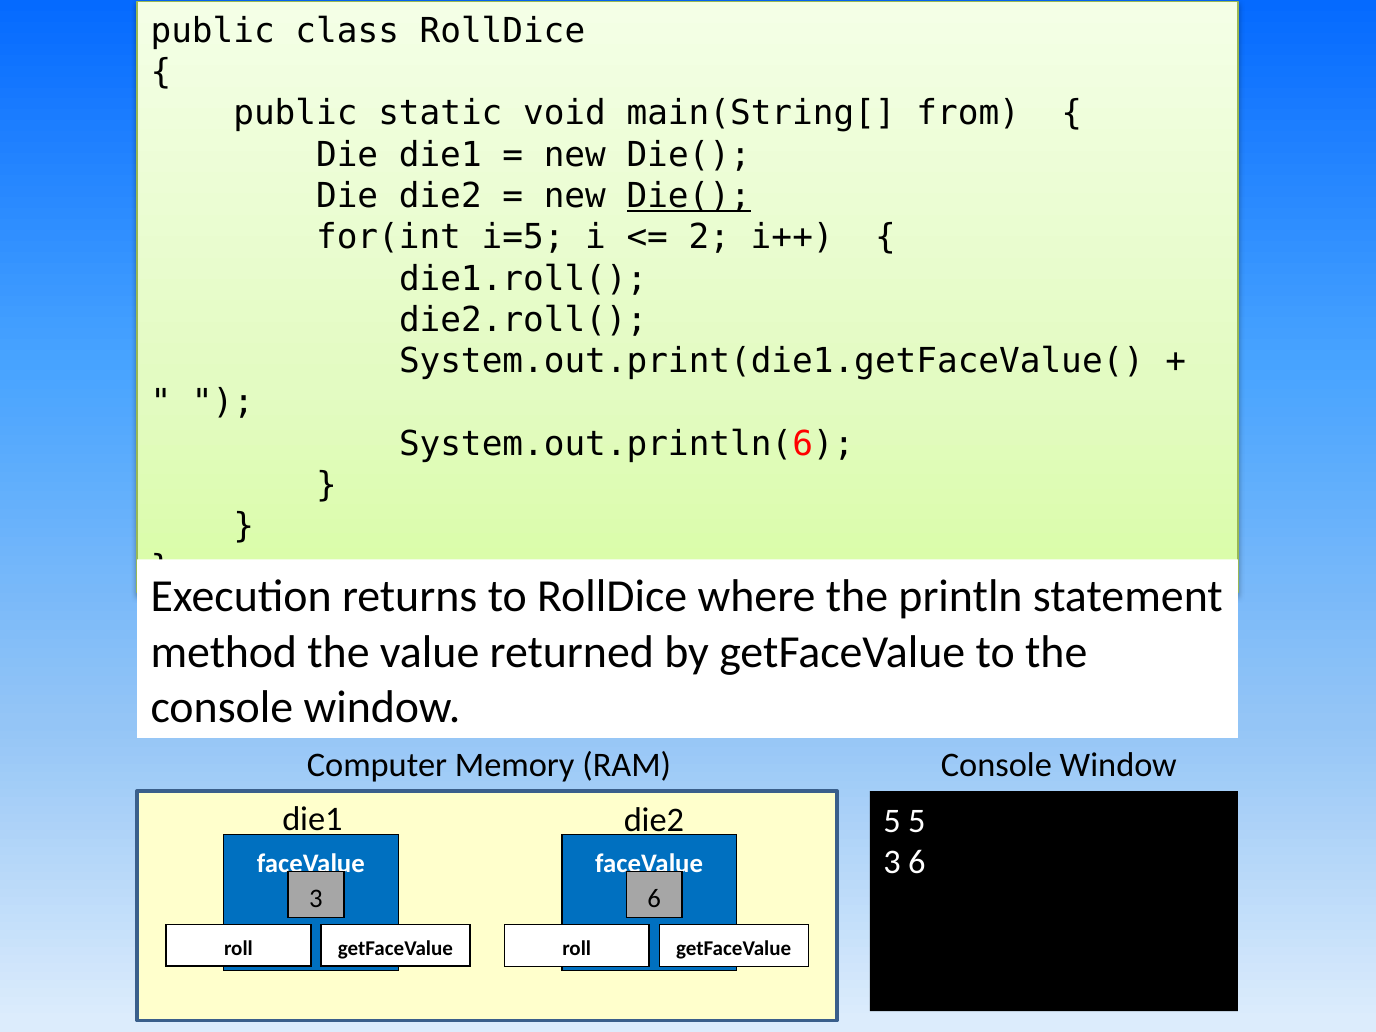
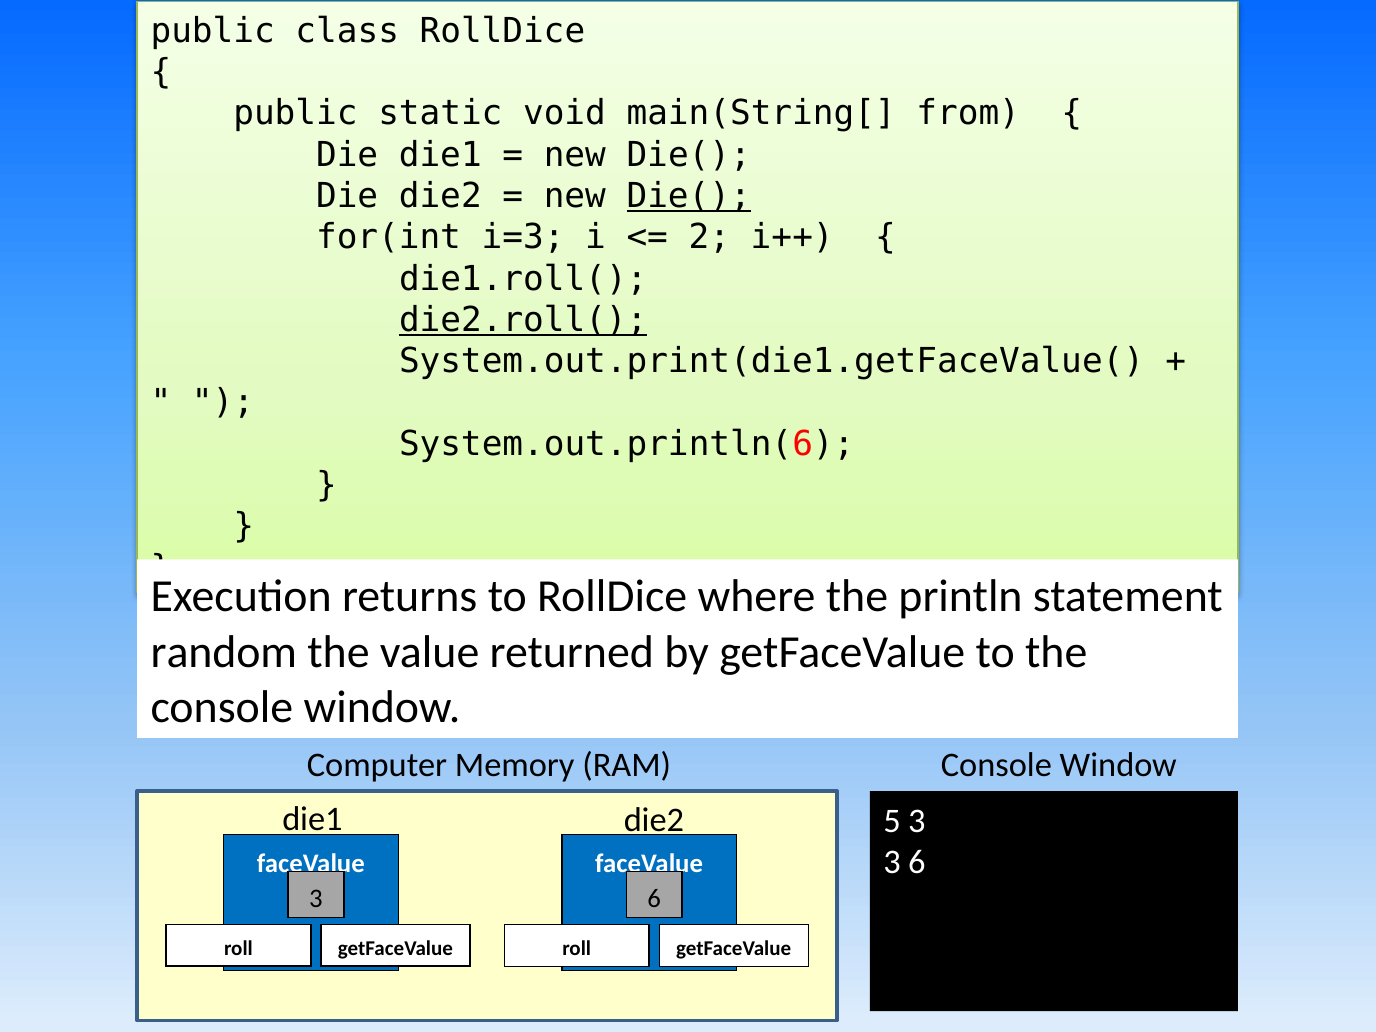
i=5: i=5 -> i=3
die2.roll( underline: none -> present
method: method -> random
5 5: 5 -> 3
